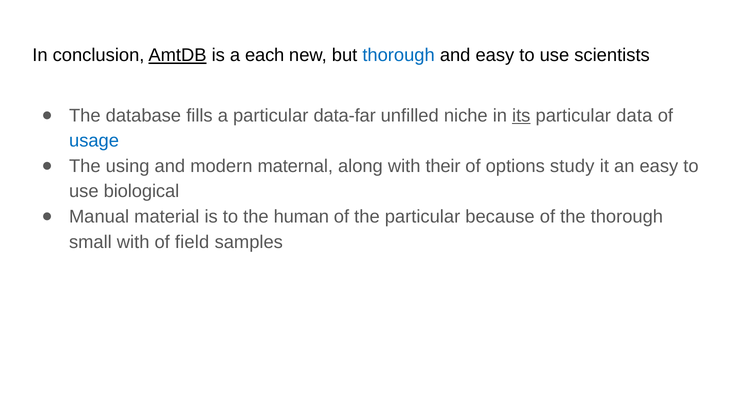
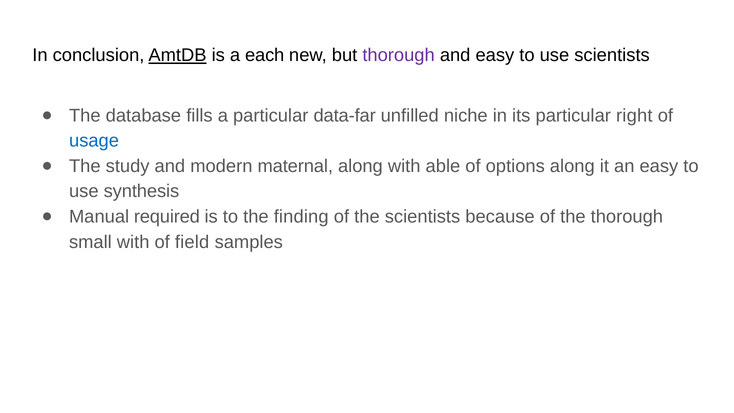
thorough at (399, 55) colour: blue -> purple
its underline: present -> none
data: data -> right
using: using -> study
their: their -> able
options study: study -> along
biological: biological -> synthesis
material: material -> required
human: human -> finding
the particular: particular -> scientists
